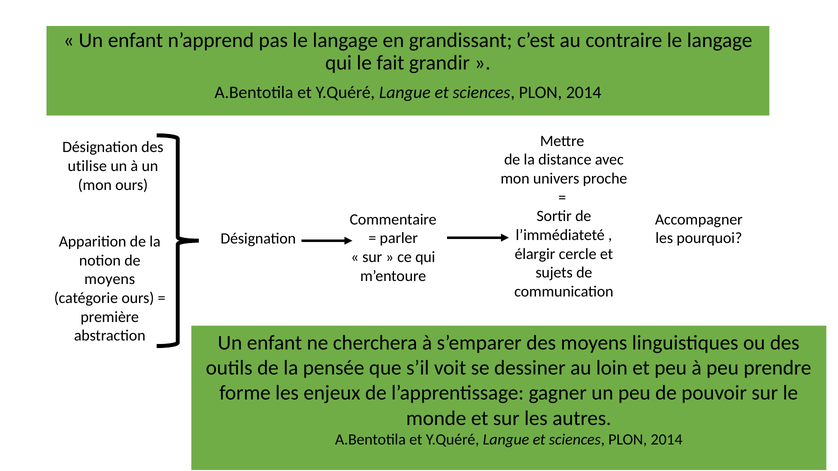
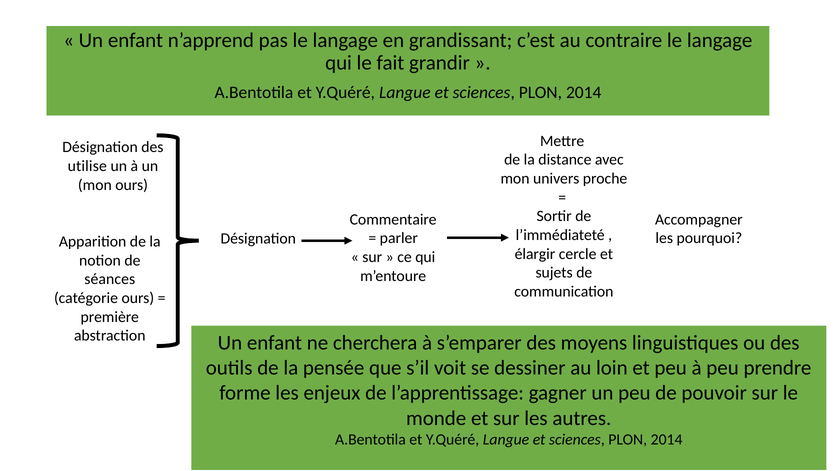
moyens at (110, 279): moyens -> séances
